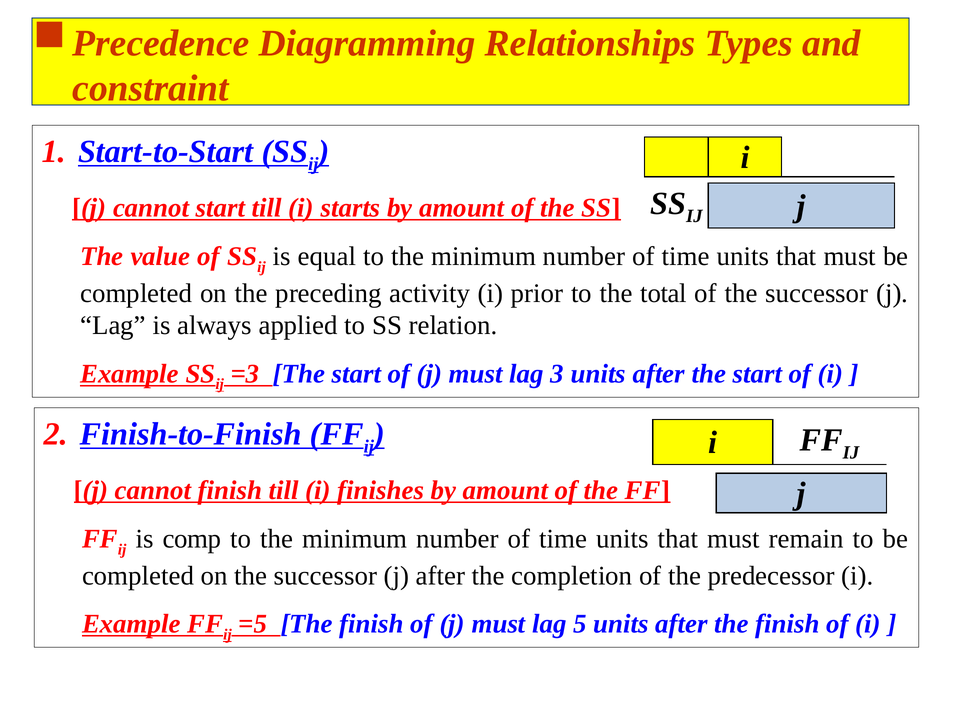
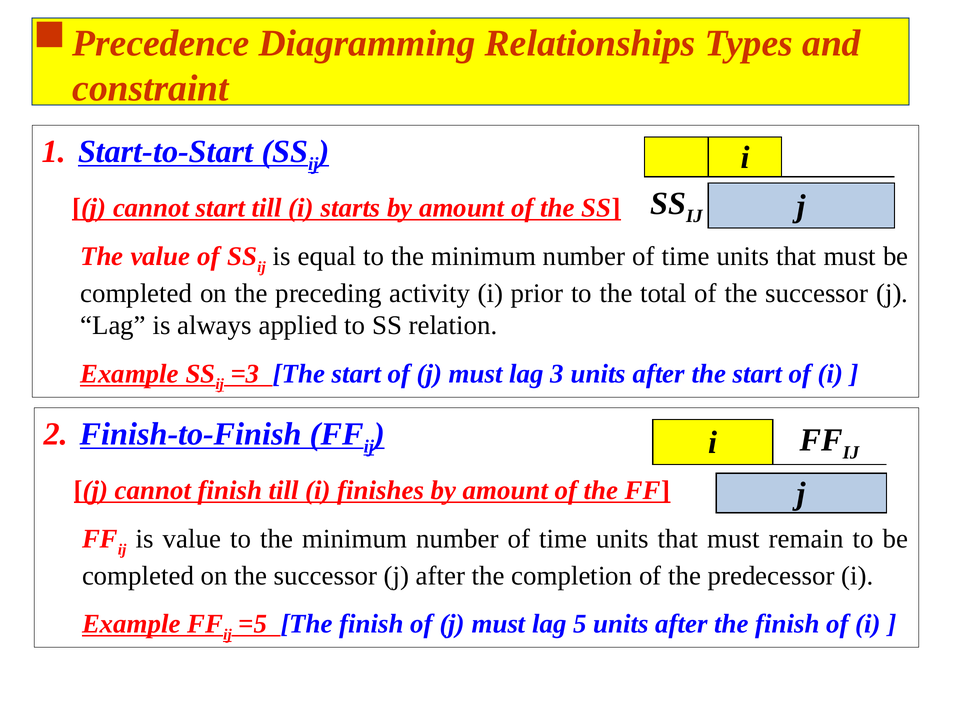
is comp: comp -> value
